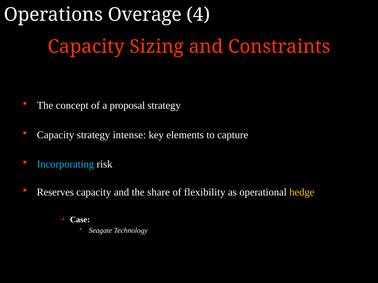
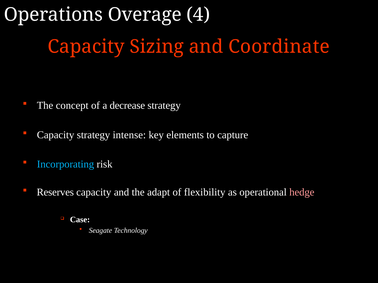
Constraints: Constraints -> Coordinate
proposal: proposal -> decrease
share: share -> adapt
hedge colour: yellow -> pink
